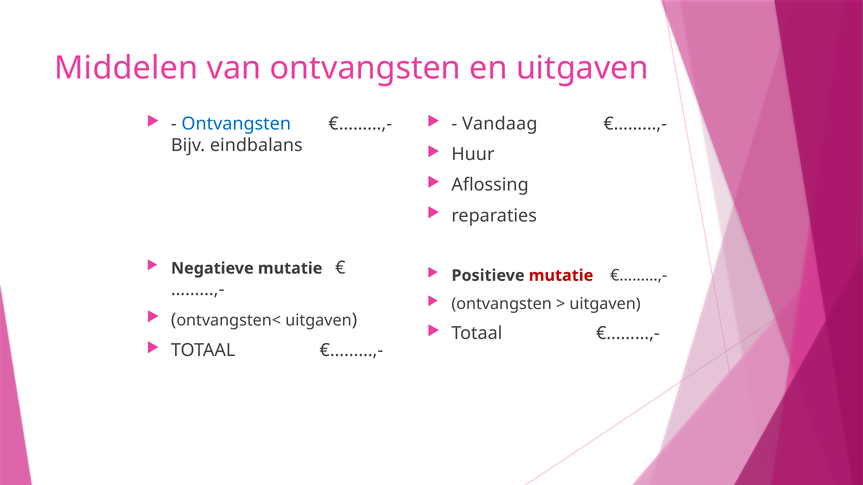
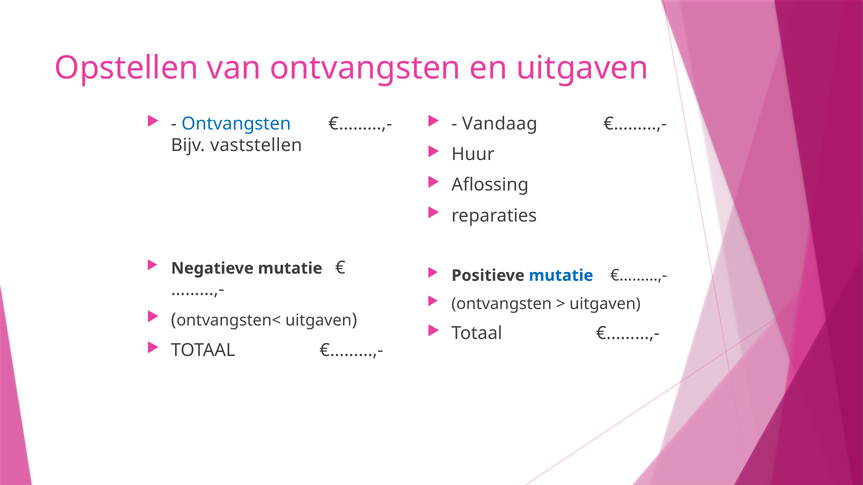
Middelen: Middelen -> Opstellen
eindbalans: eindbalans -> vaststellen
mutatie at (561, 276) colour: red -> blue
